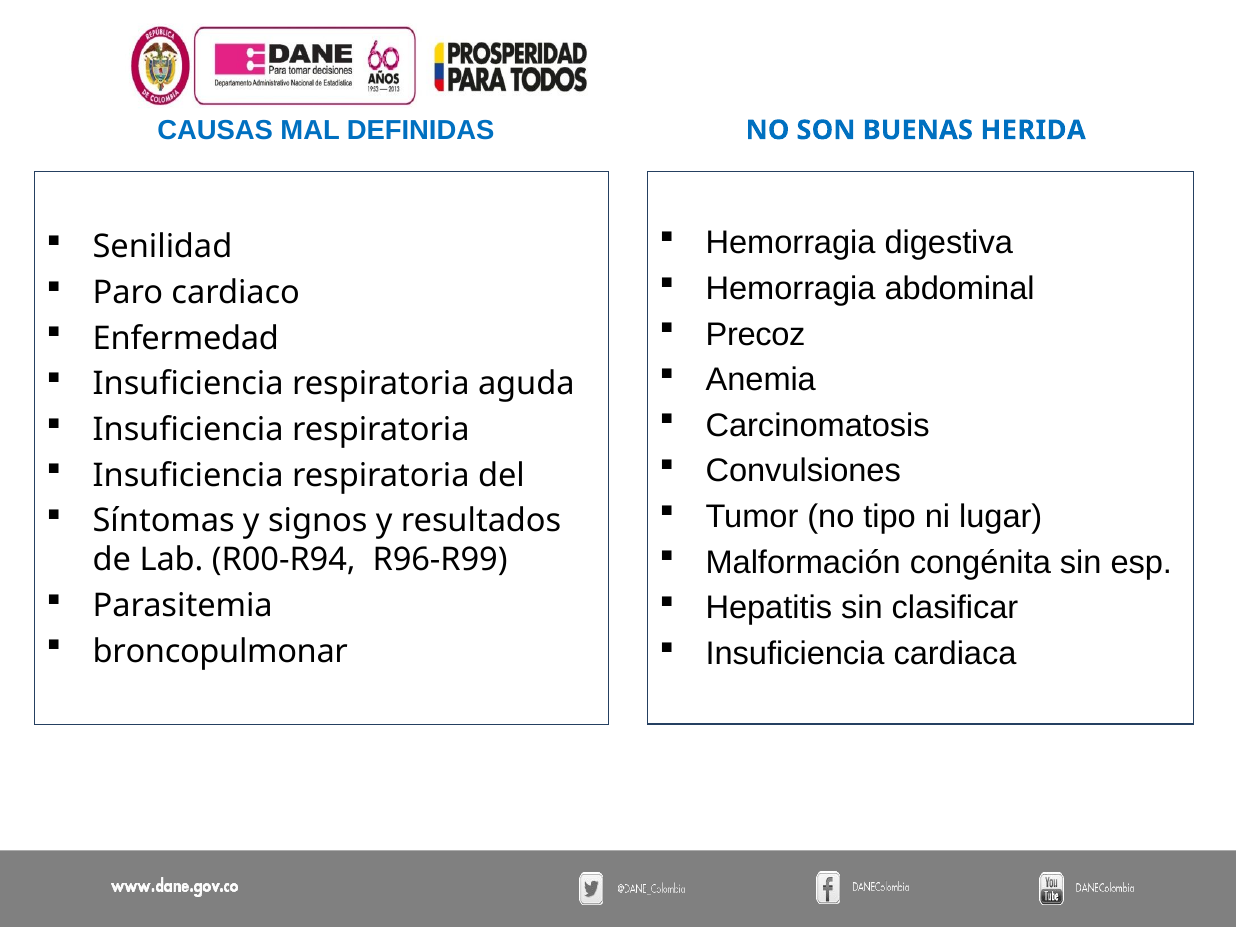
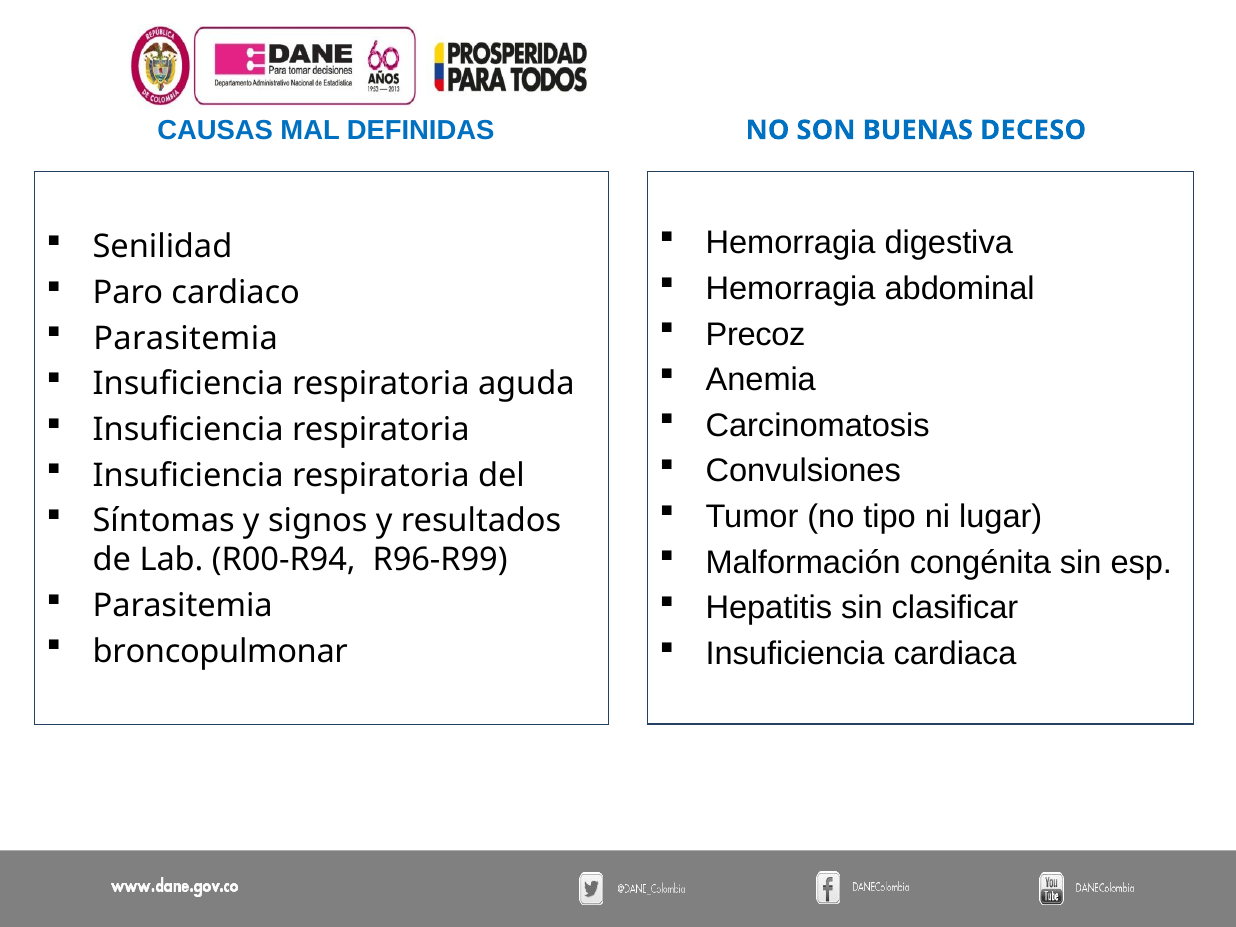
HERIDA: HERIDA -> DECESO
Enfermedad at (186, 338): Enfermedad -> Parasitemia
